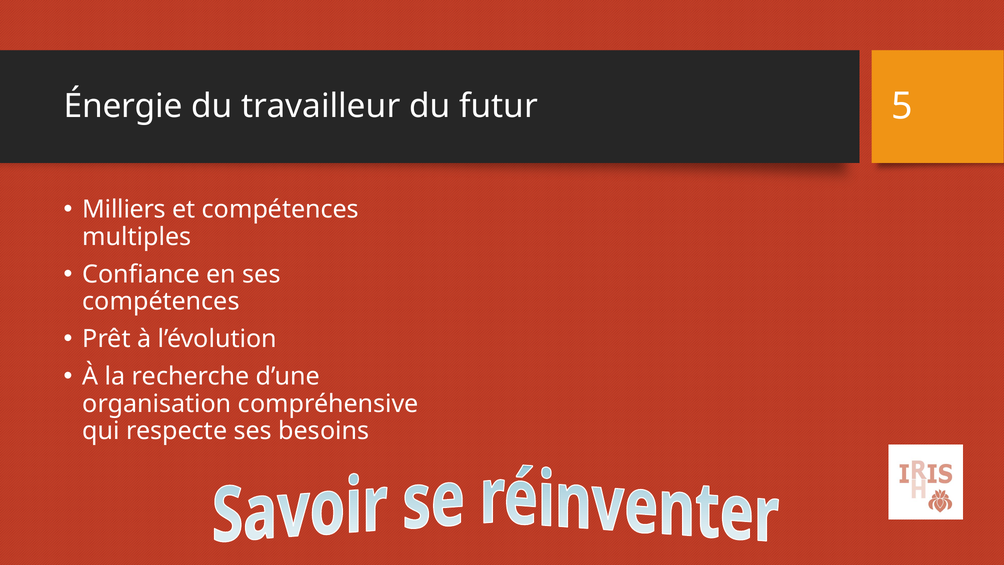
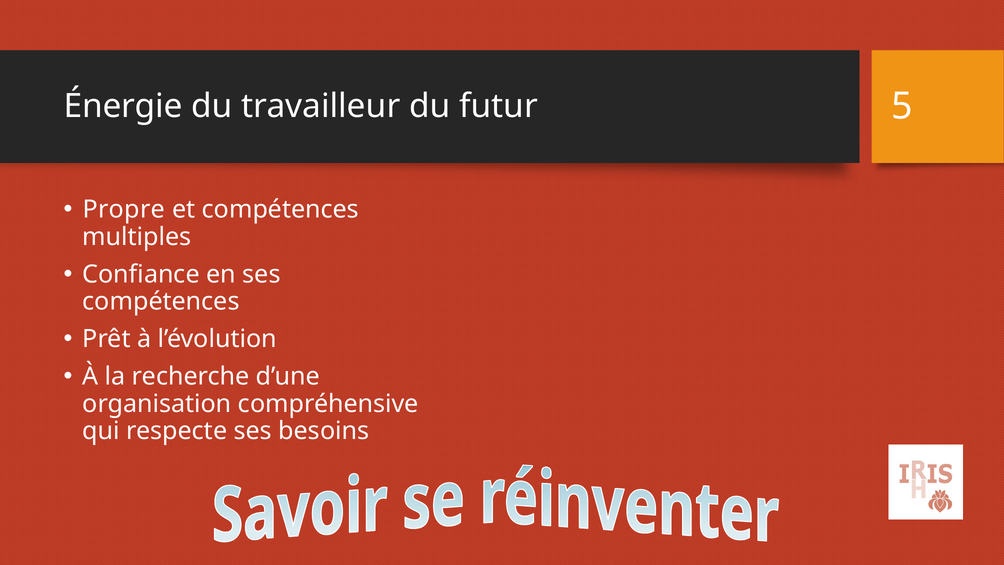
Milliers: Milliers -> Propre
